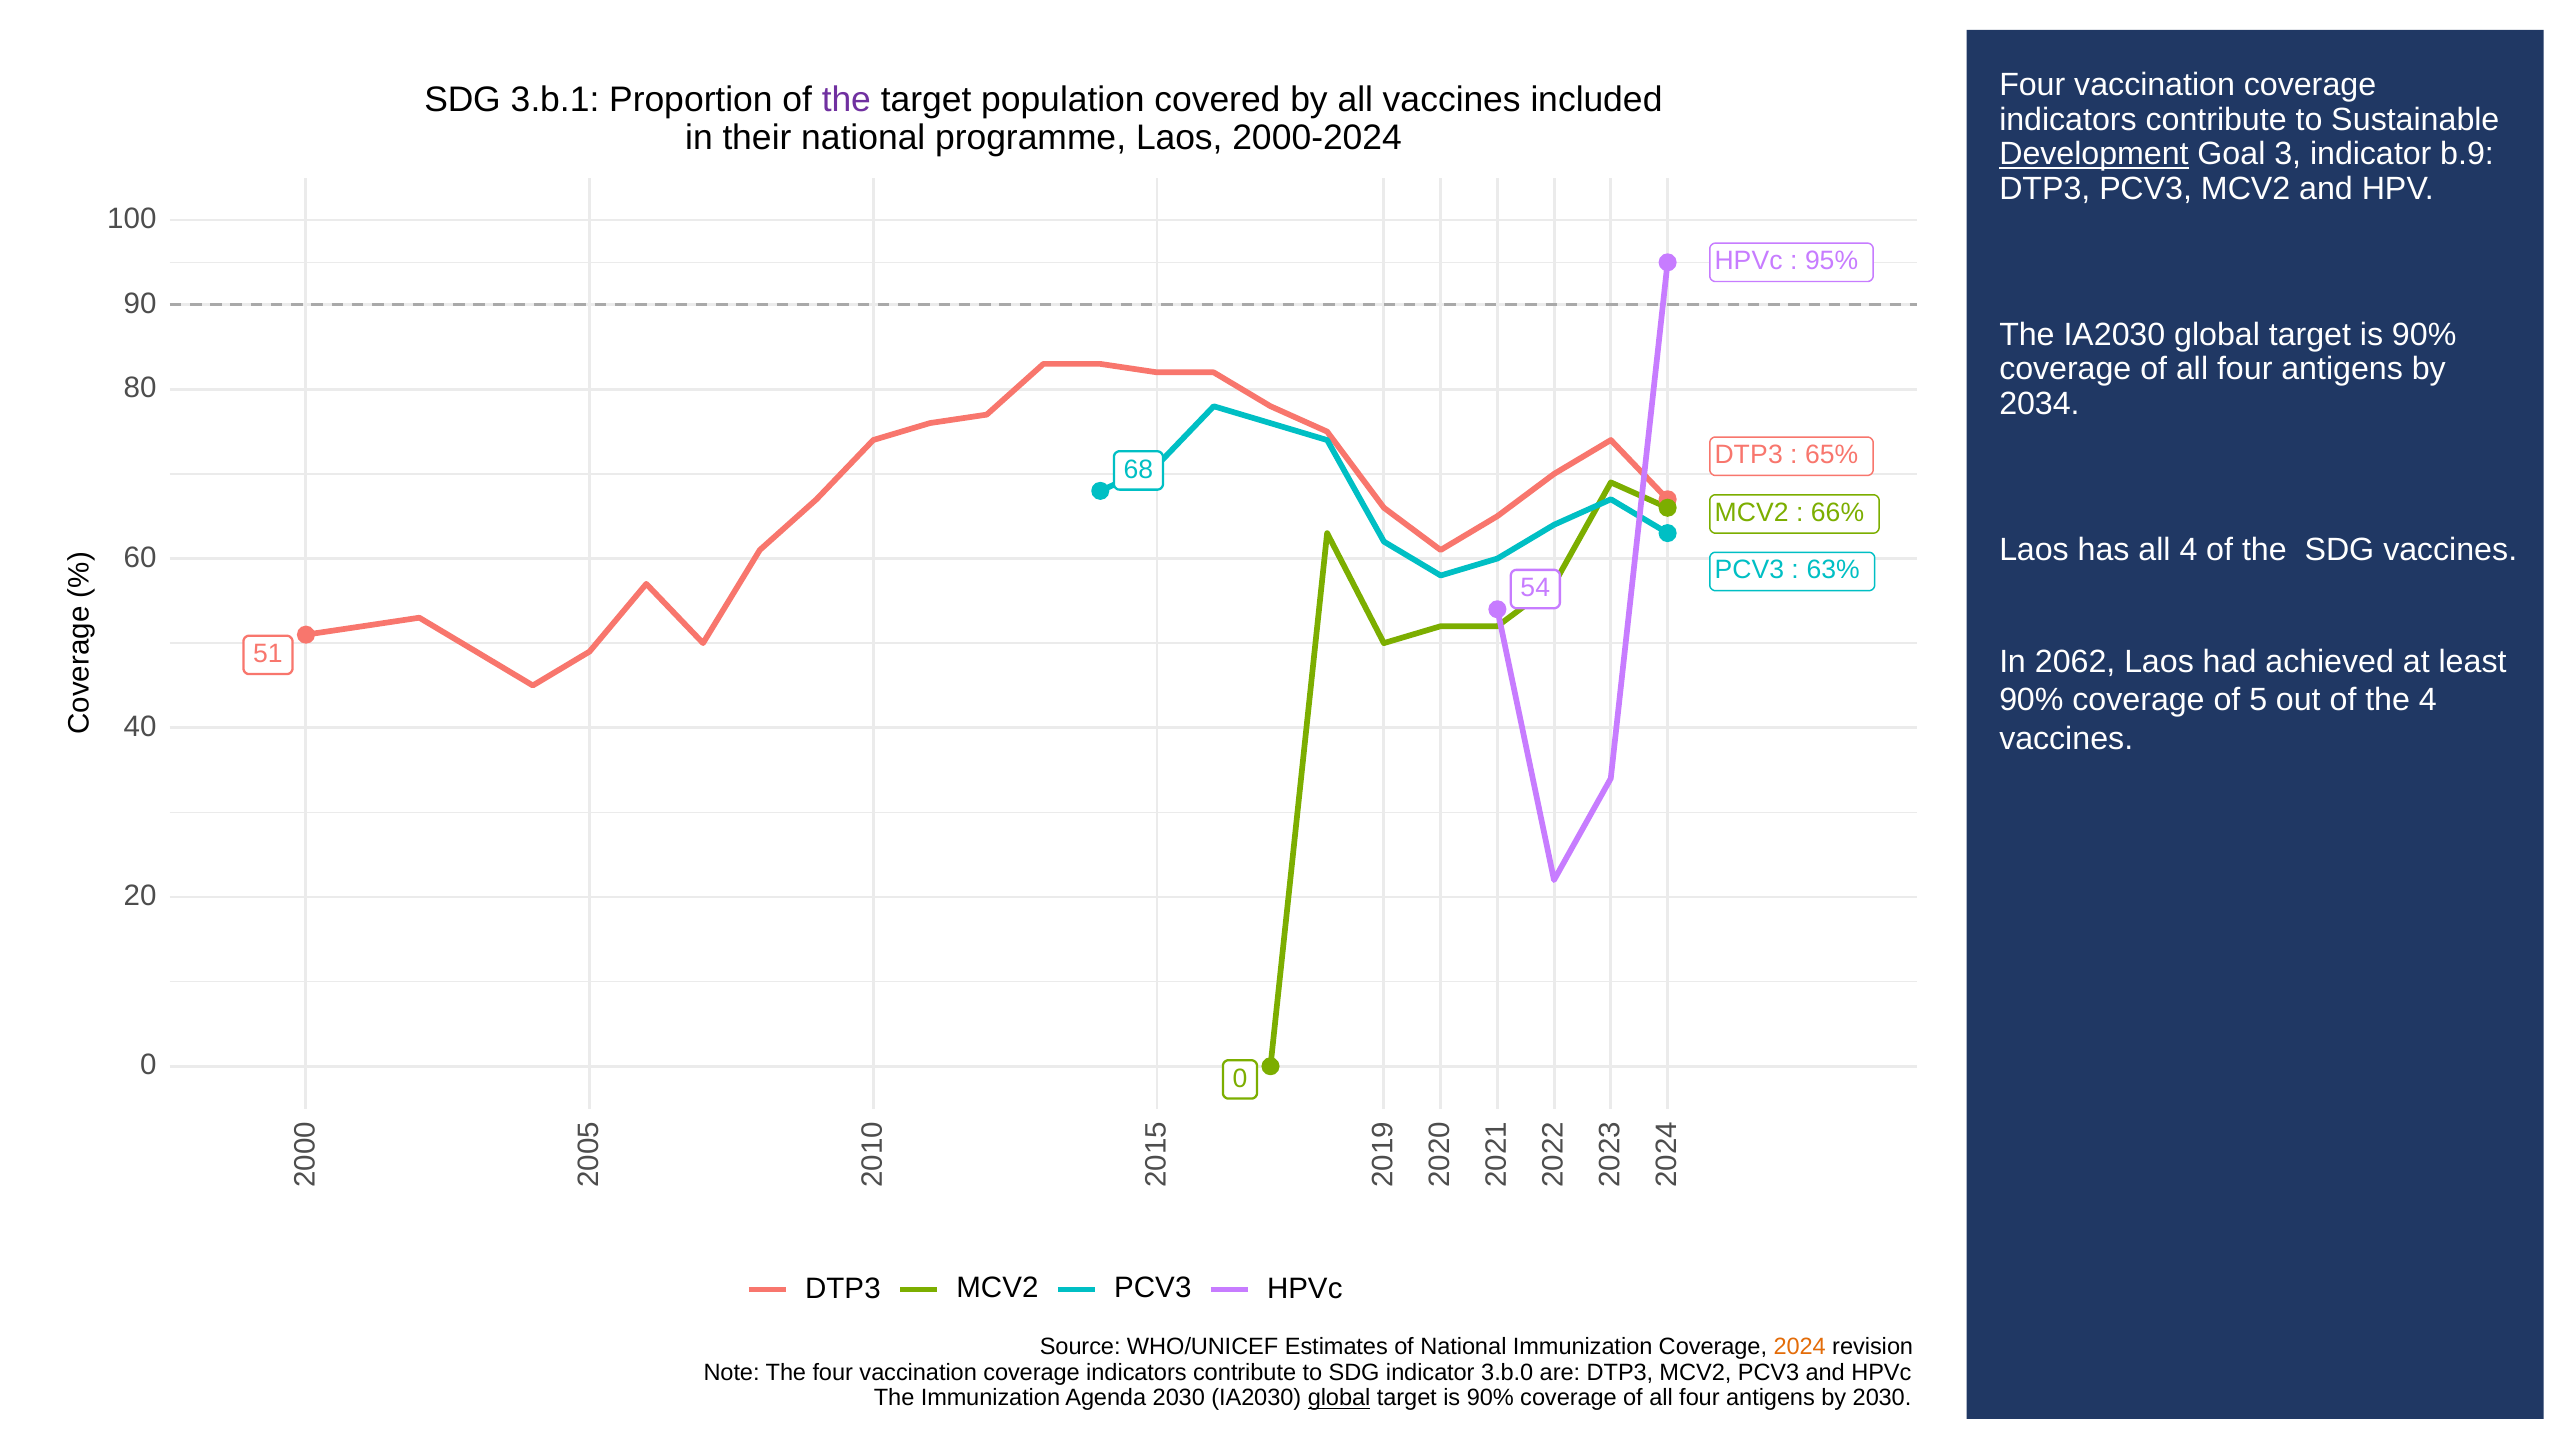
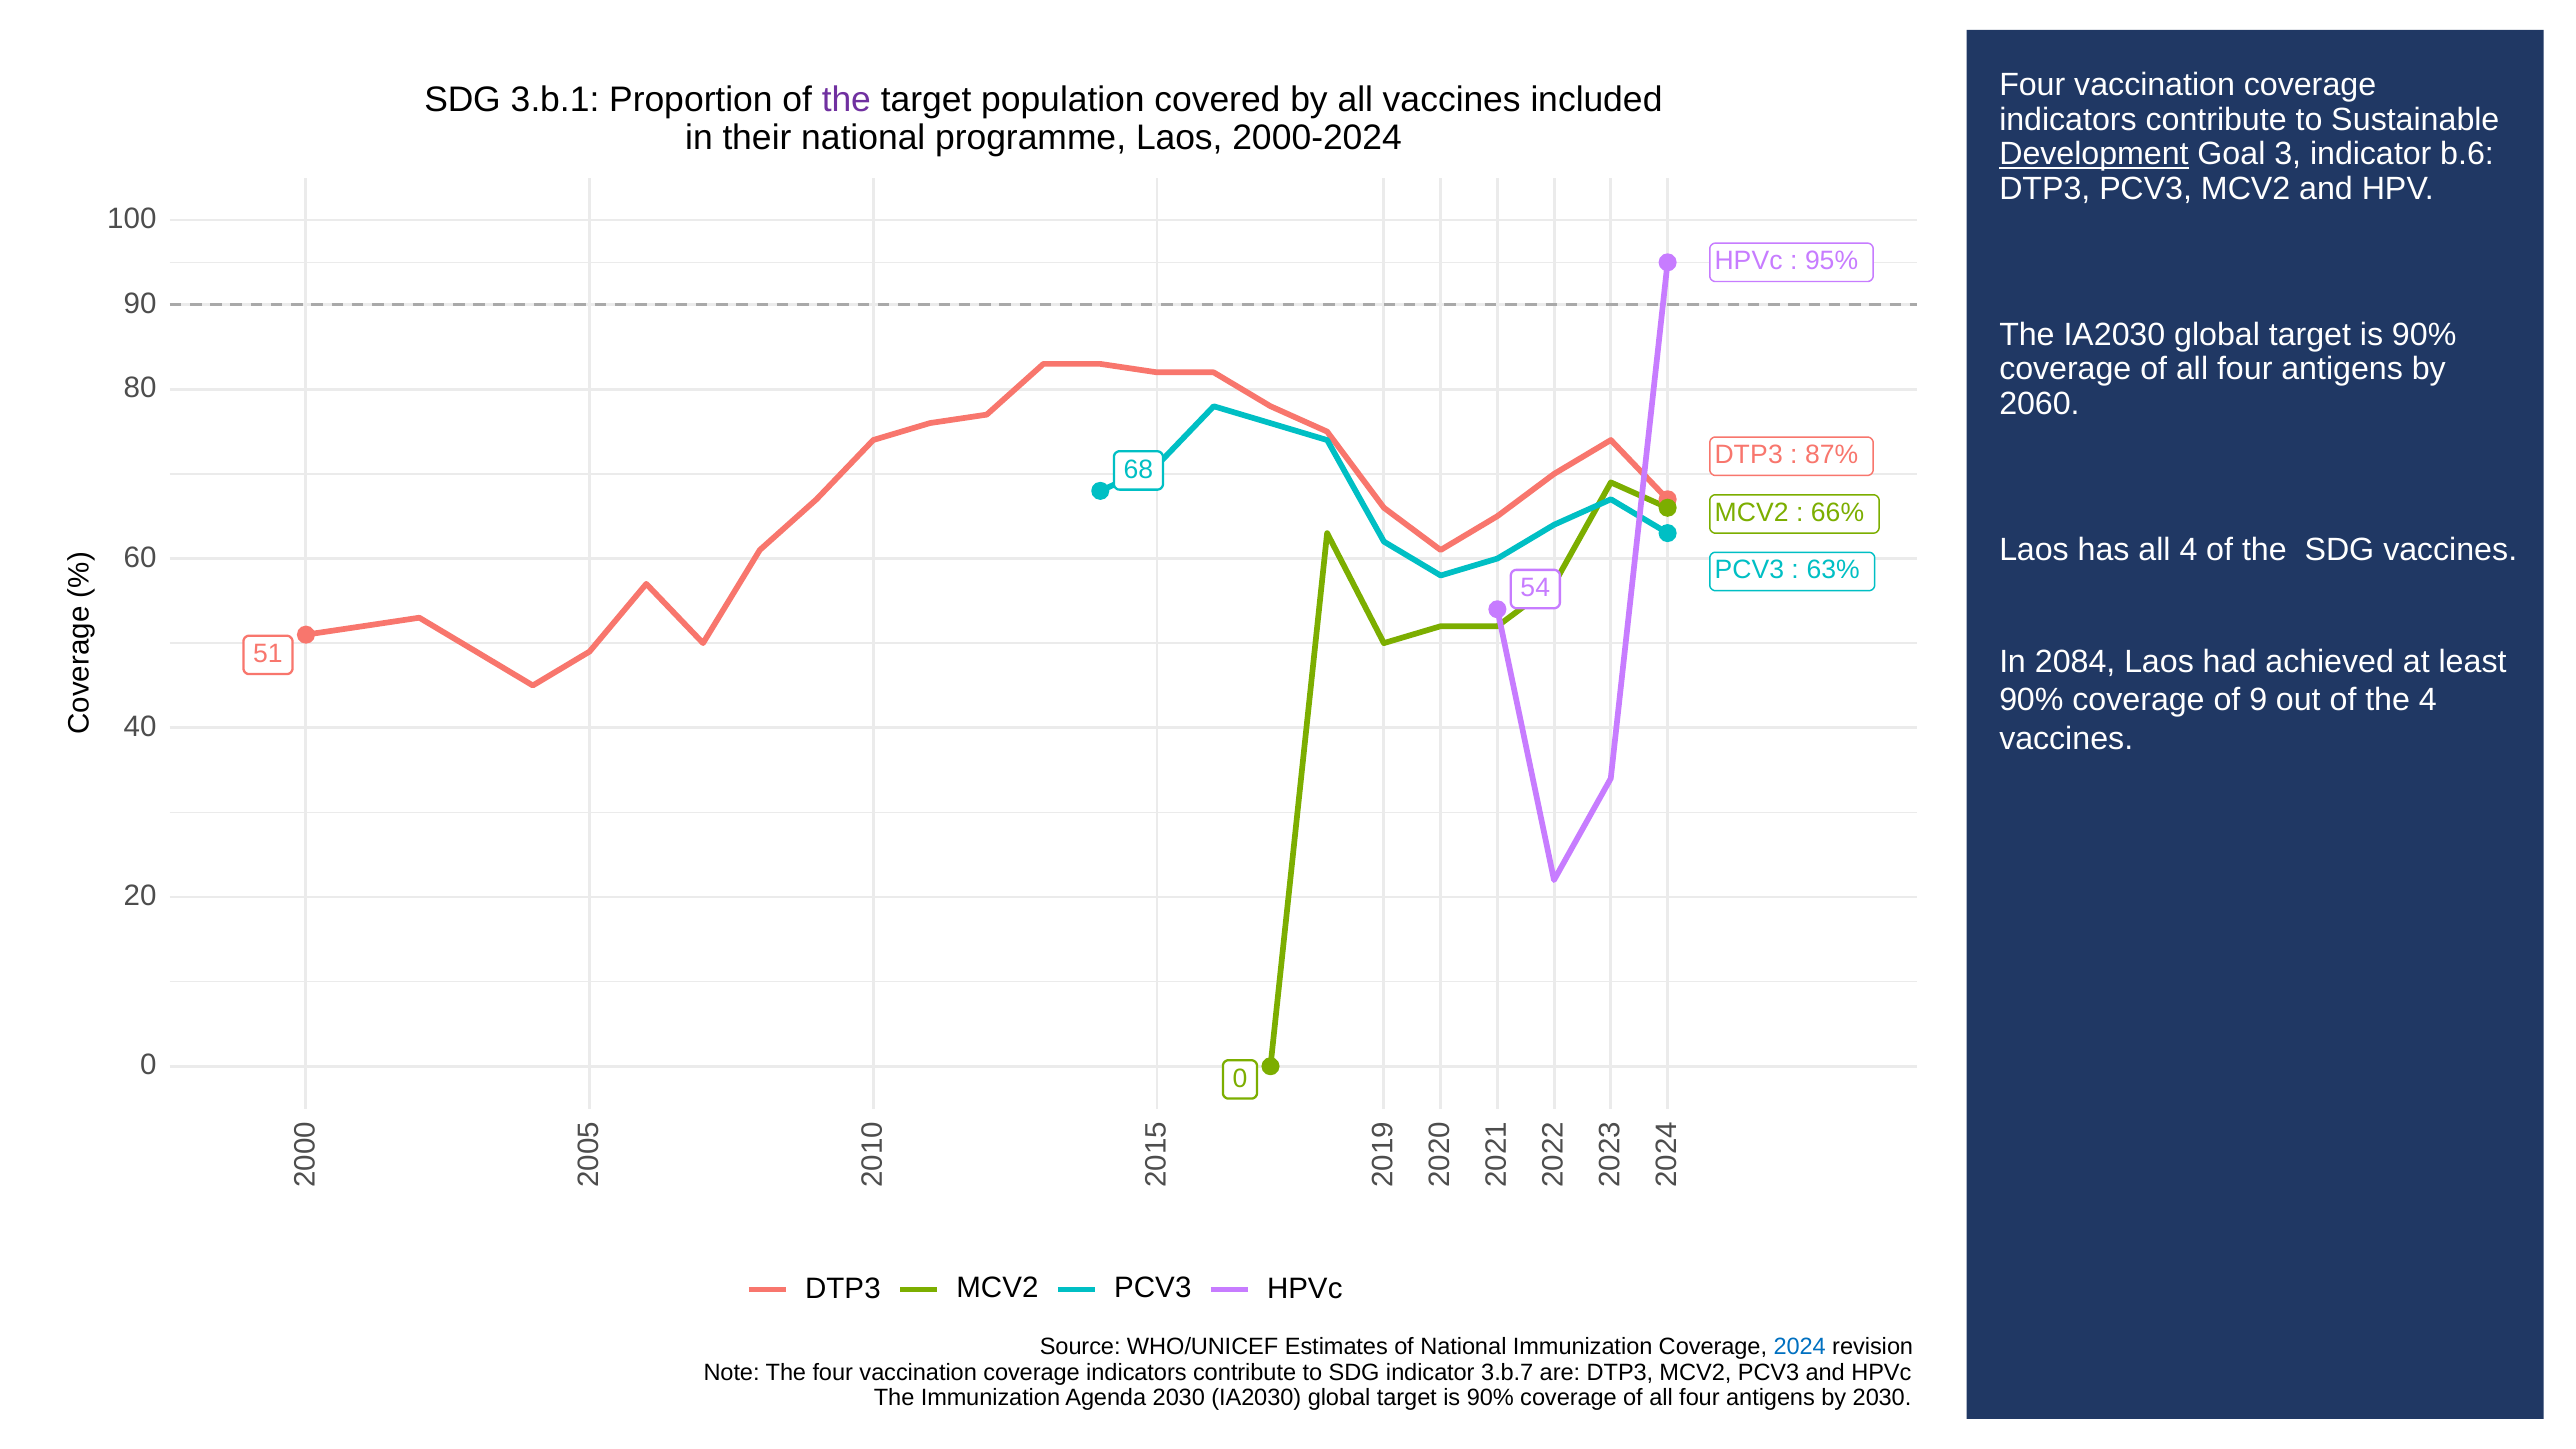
b.9: b.9 -> b.6
2034: 2034 -> 2060
65%: 65% -> 87%
2062: 2062 -> 2084
of 5: 5 -> 9
2024 at (1800, 1347) colour: orange -> blue
3.b.0: 3.b.0 -> 3.b.7
global at (1339, 1398) underline: present -> none
